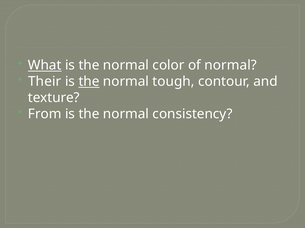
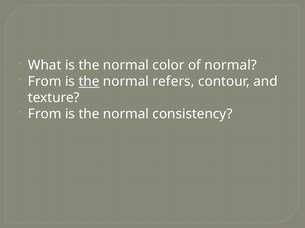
What underline: present -> none
Their at (45, 82): Their -> From
tough: tough -> refers
